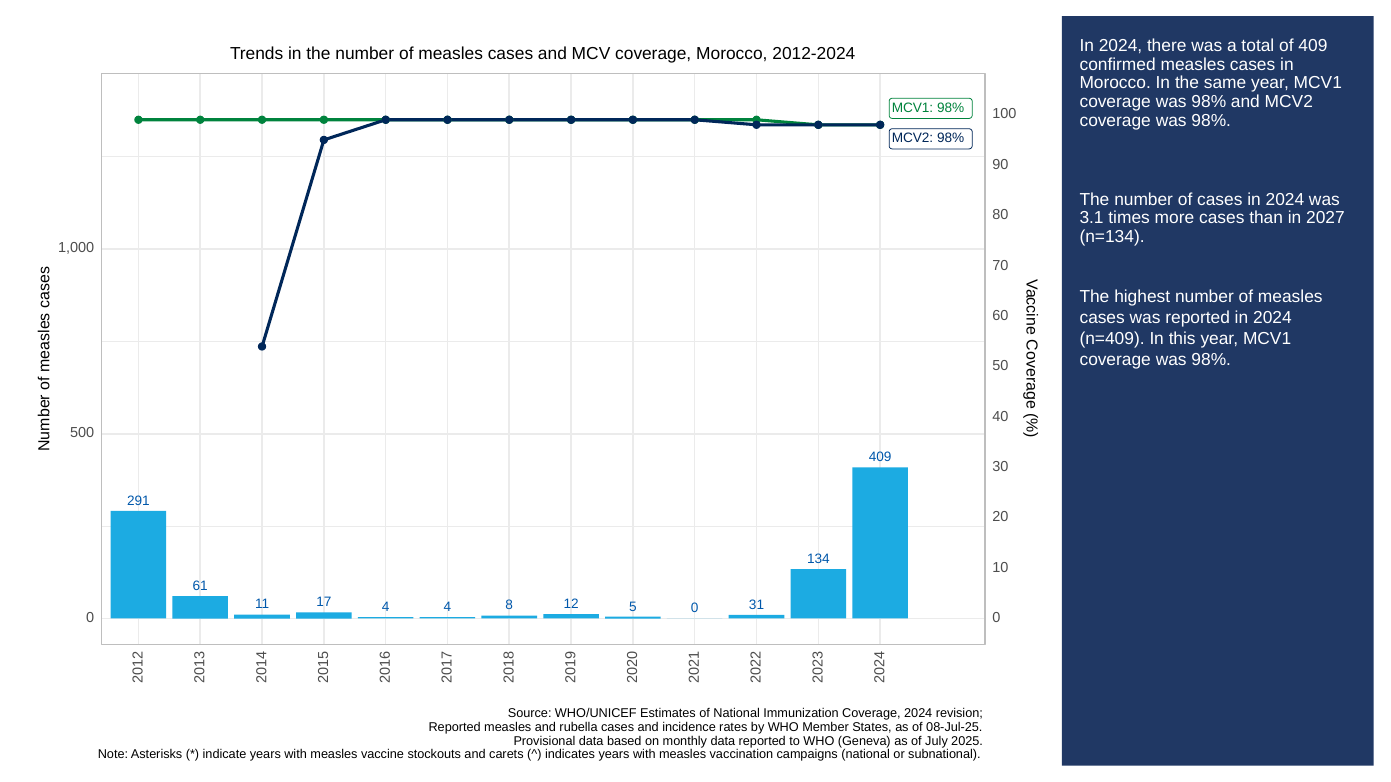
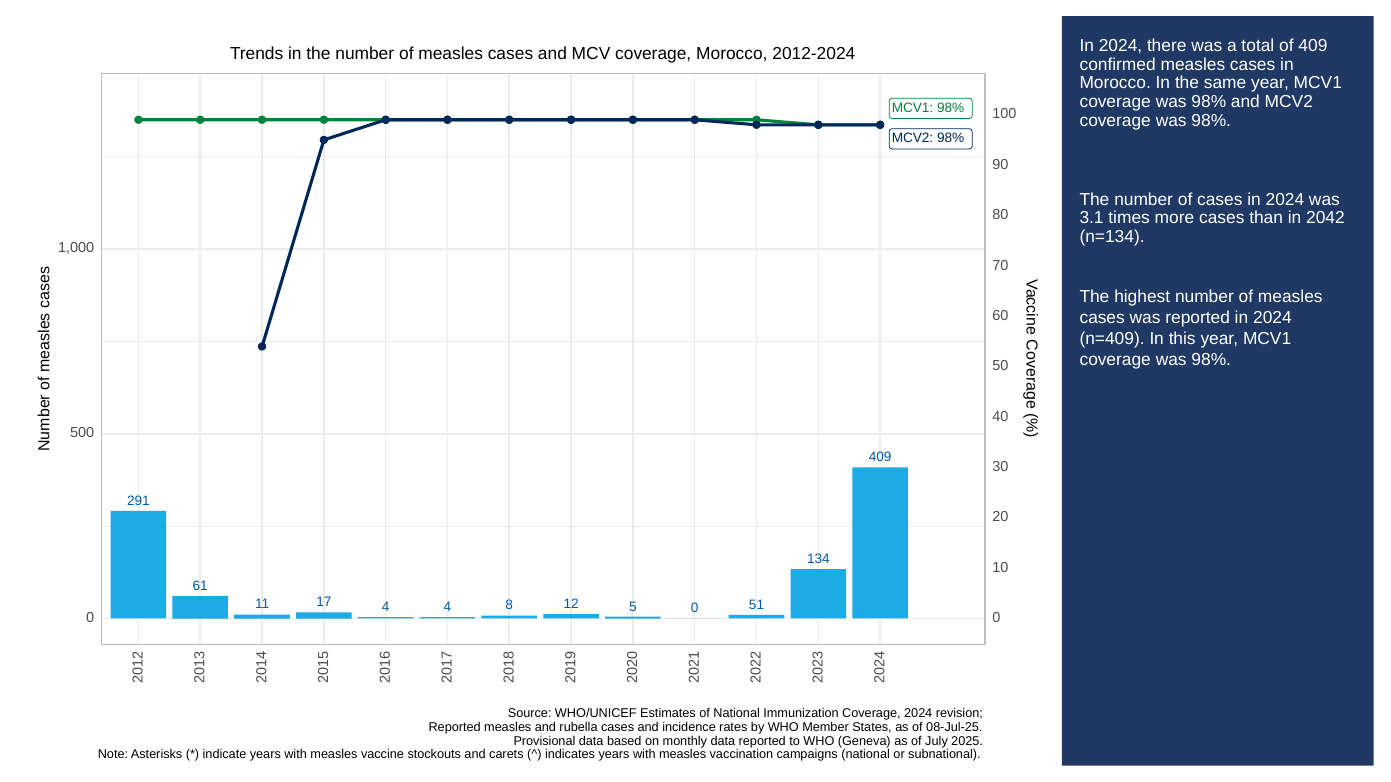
2027: 2027 -> 2042
31: 31 -> 51
